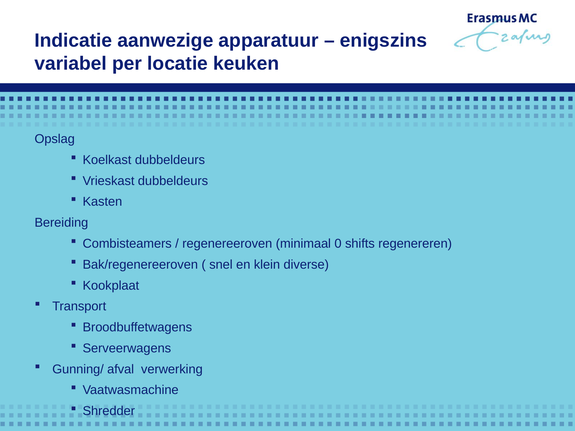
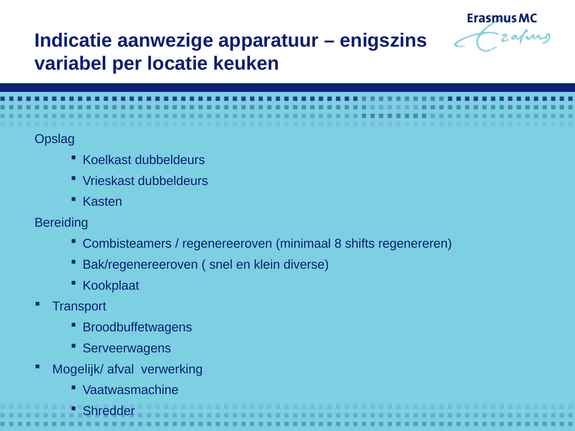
0: 0 -> 8
Gunning/: Gunning/ -> Mogelijk/
